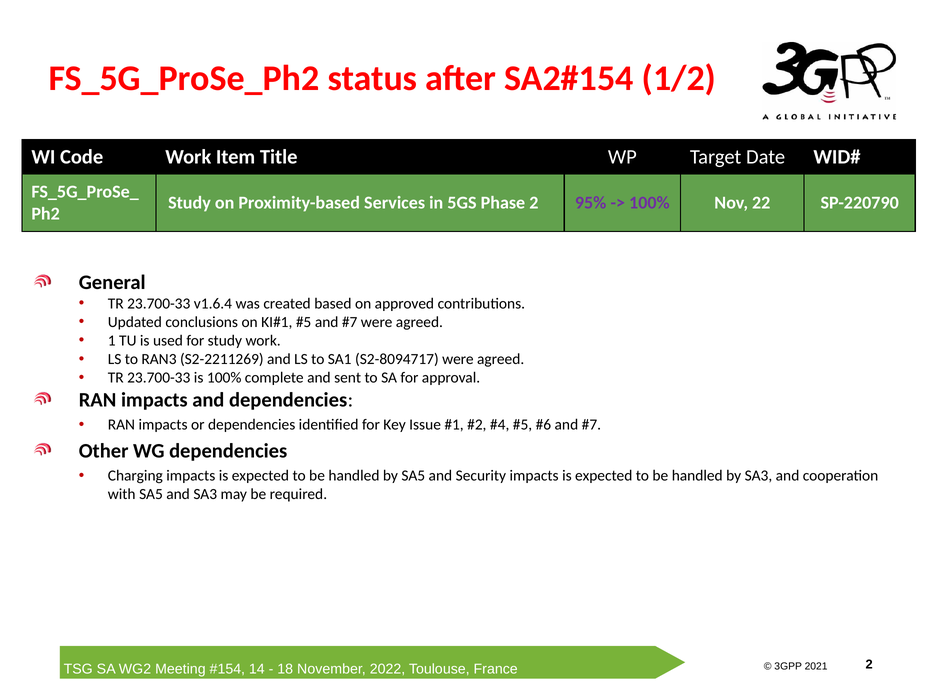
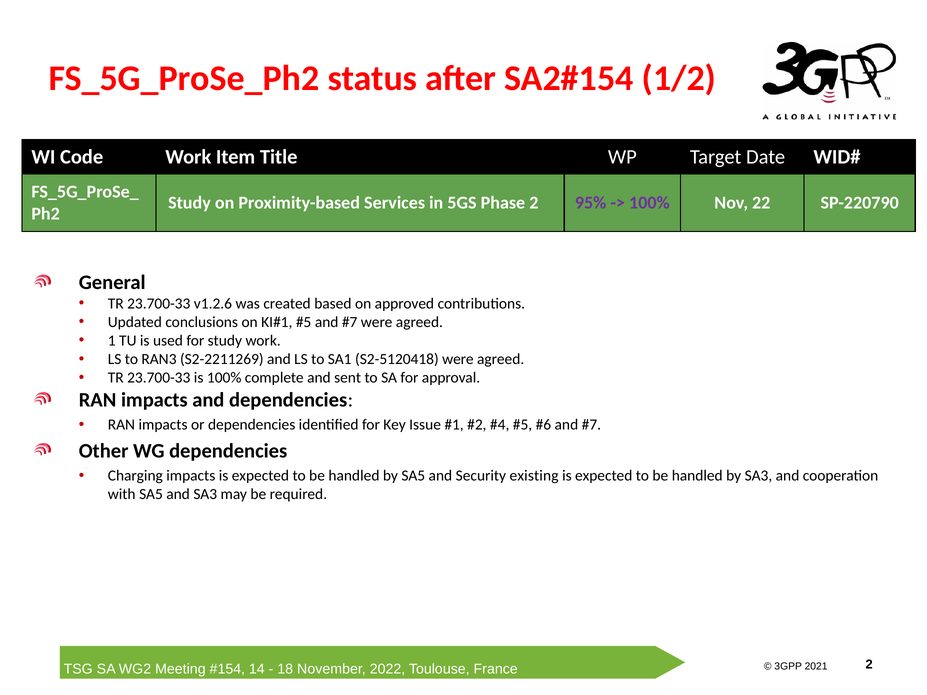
v1.6.4: v1.6.4 -> v1.2.6
S2-8094717: S2-8094717 -> S2-5120418
Security impacts: impacts -> existing
